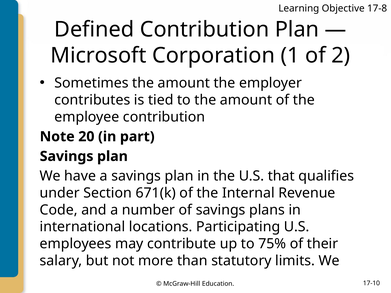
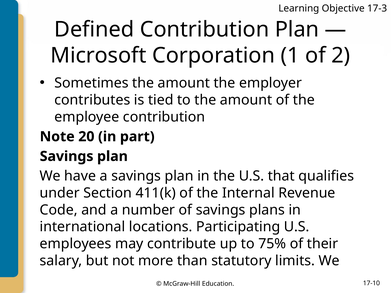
17-8: 17-8 -> 17-3
671(k: 671(k -> 411(k
